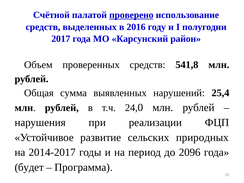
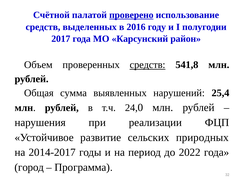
средств at (148, 65) underline: none -> present
2096: 2096 -> 2022
будет: будет -> город
